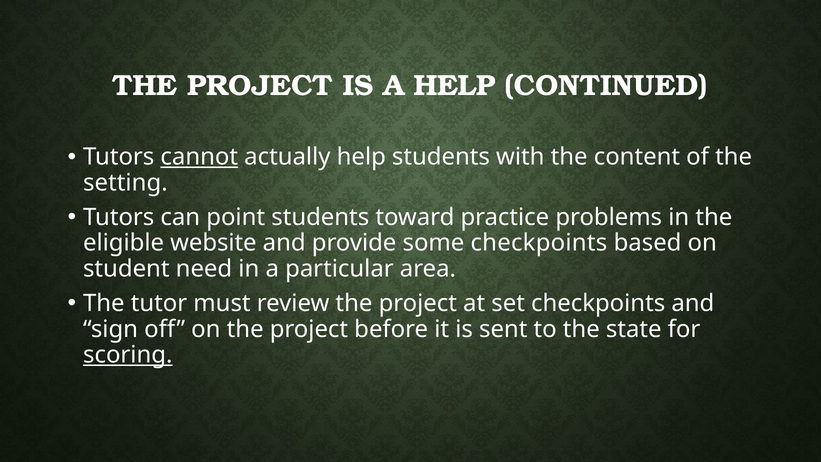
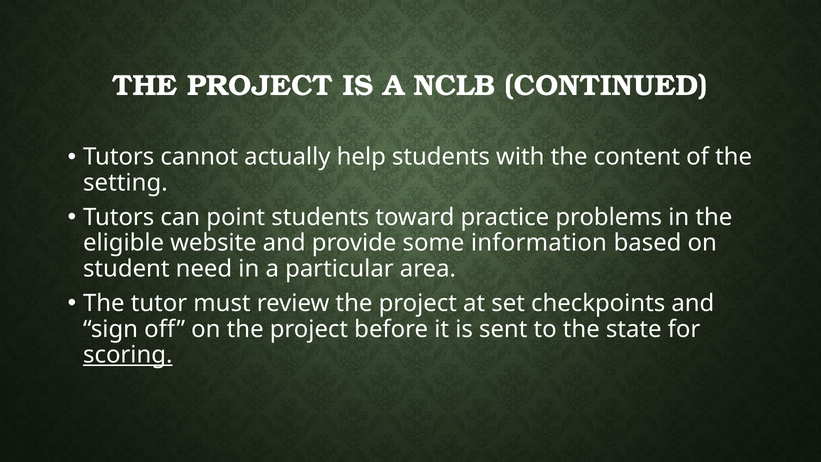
A HELP: HELP -> NCLB
cannot underline: present -> none
some checkpoints: checkpoints -> information
